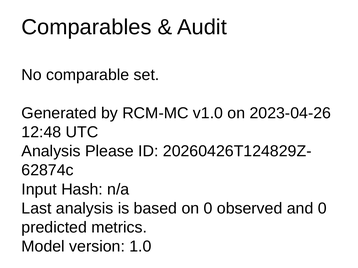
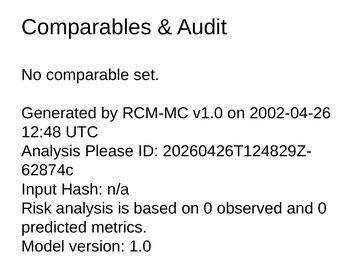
2023-04-26: 2023-04-26 -> 2002-04-26
Last: Last -> Risk
